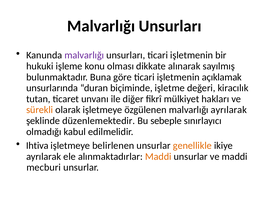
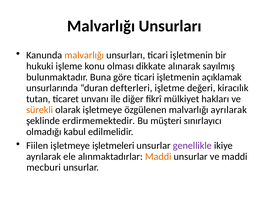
malvarlığı at (84, 55) colour: purple -> orange
biçiminde: biçiminde -> defterleri
düzenlemektedir: düzenlemektedir -> erdirmemektedir
sebeple: sebeple -> müşteri
Ihtiva: Ihtiva -> Fiilen
belirlenen: belirlenen -> işletmeleri
genellikle colour: orange -> purple
